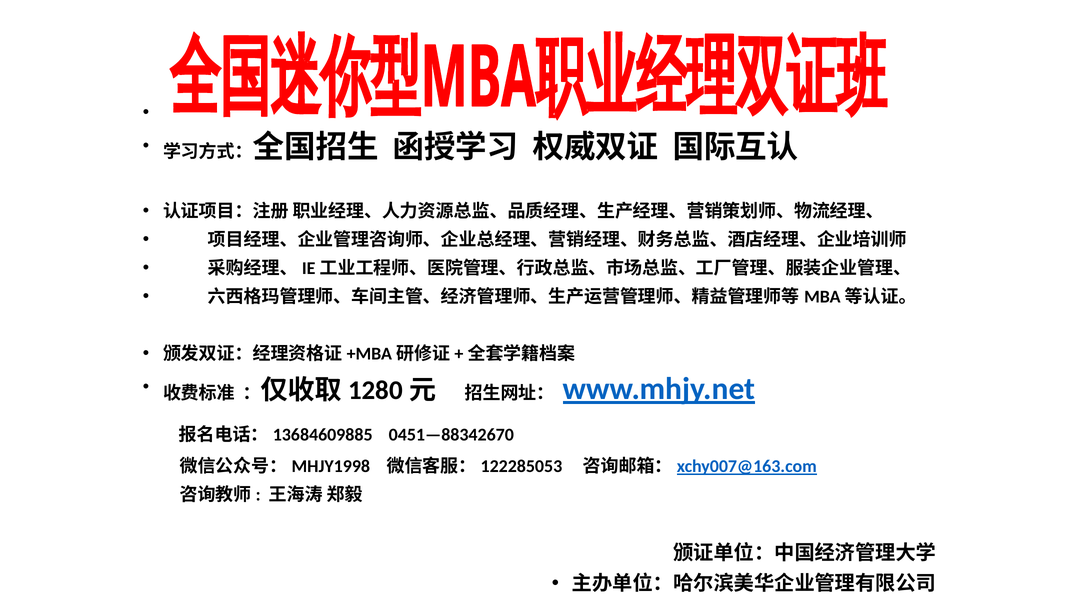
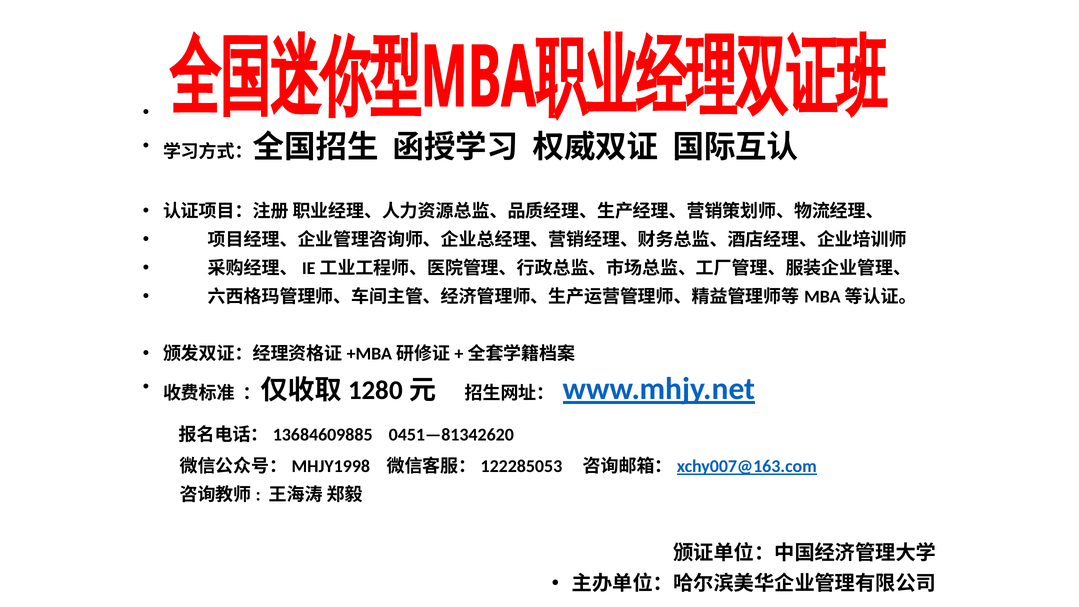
0451—88342670: 0451—88342670 -> 0451—81342620
